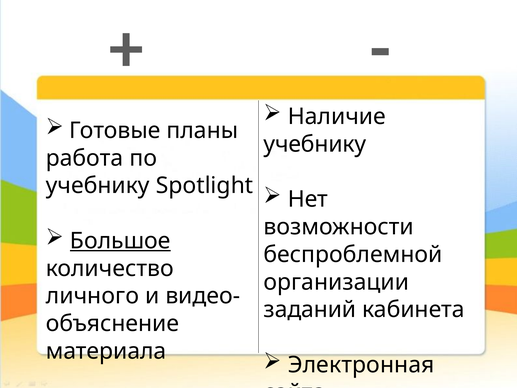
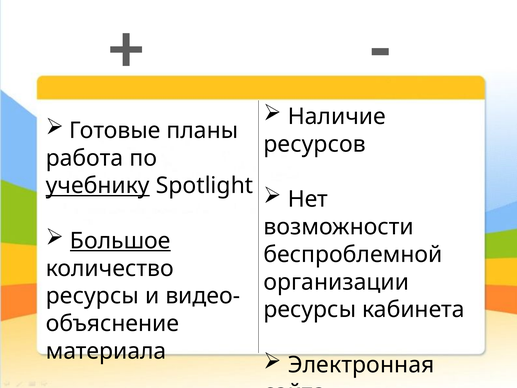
учебнику at (315, 144): учебнику -> ресурсов
учебнику at (98, 186) underline: none -> present
личного at (92, 296): личного -> ресурсы
заданий at (310, 310): заданий -> ресурсы
